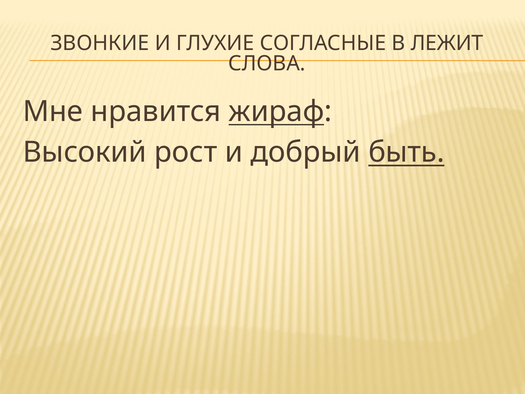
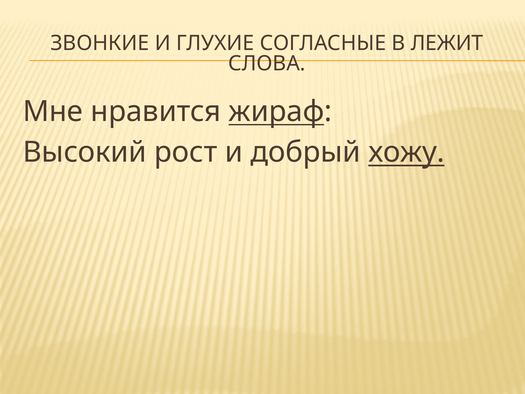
быть: быть -> хожу
